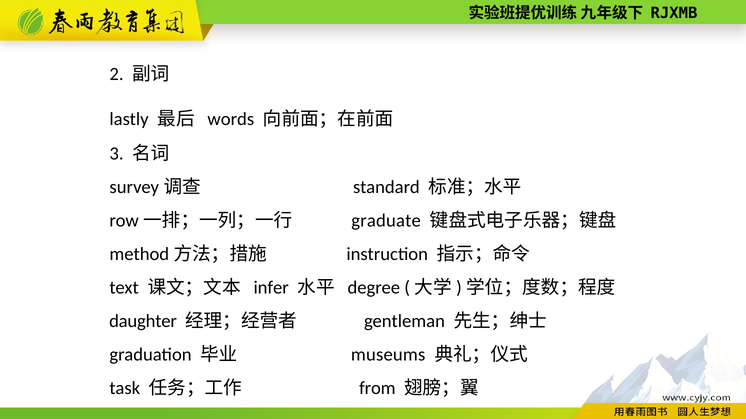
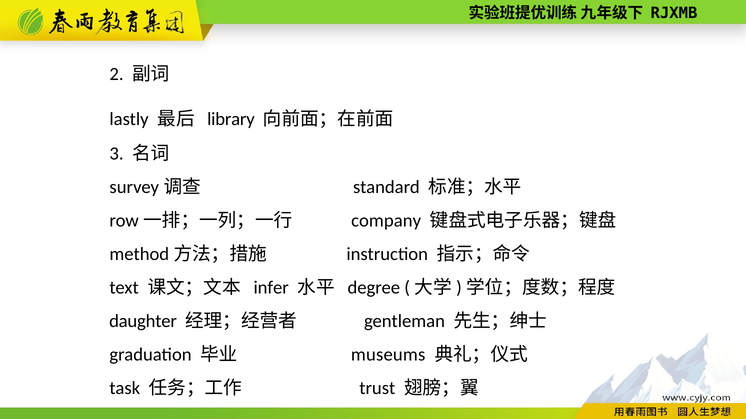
words: words -> library
graduate: graduate -> company
from: from -> trust
